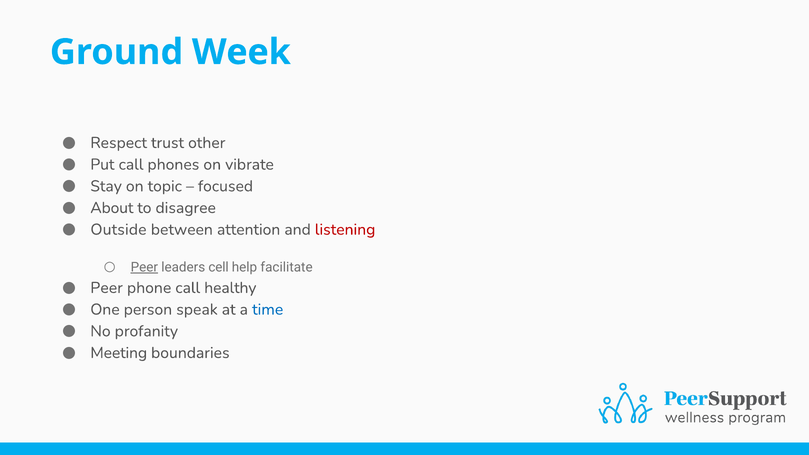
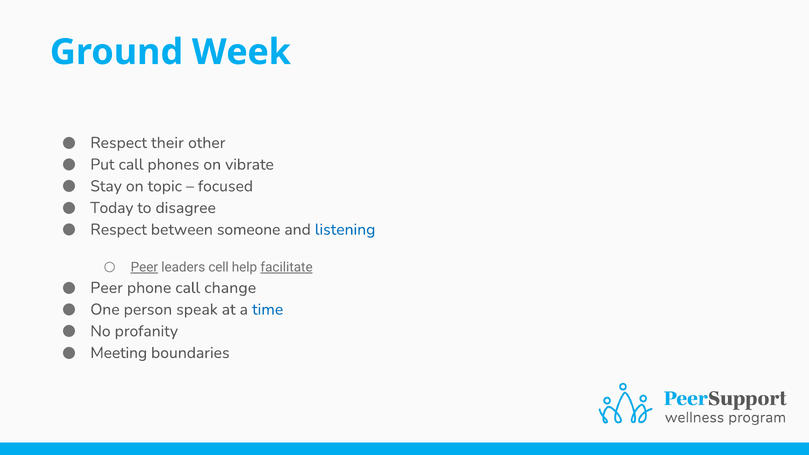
trust: trust -> their
About: About -> Today
Outside at (118, 230): Outside -> Respect
attention: attention -> someone
listening colour: red -> blue
facilitate underline: none -> present
healthy: healthy -> change
